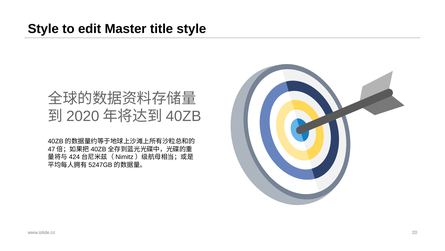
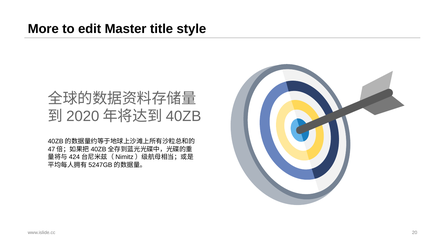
Style at (43, 29): Style -> More
